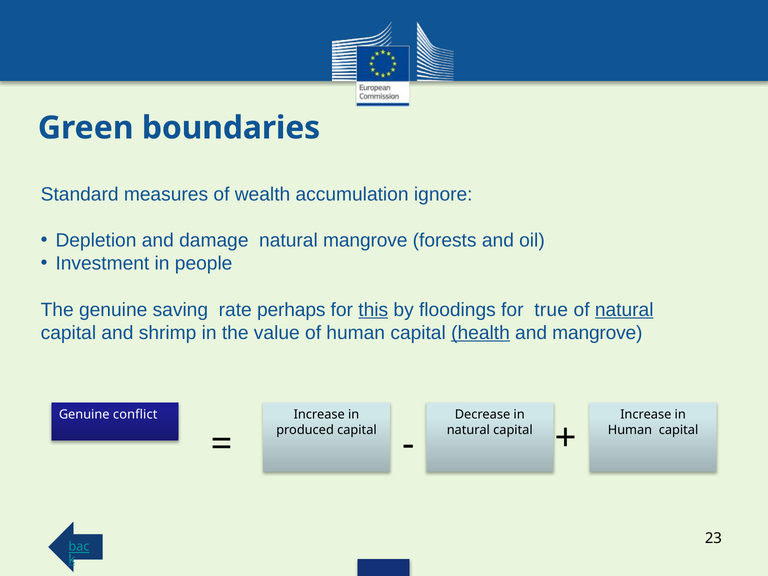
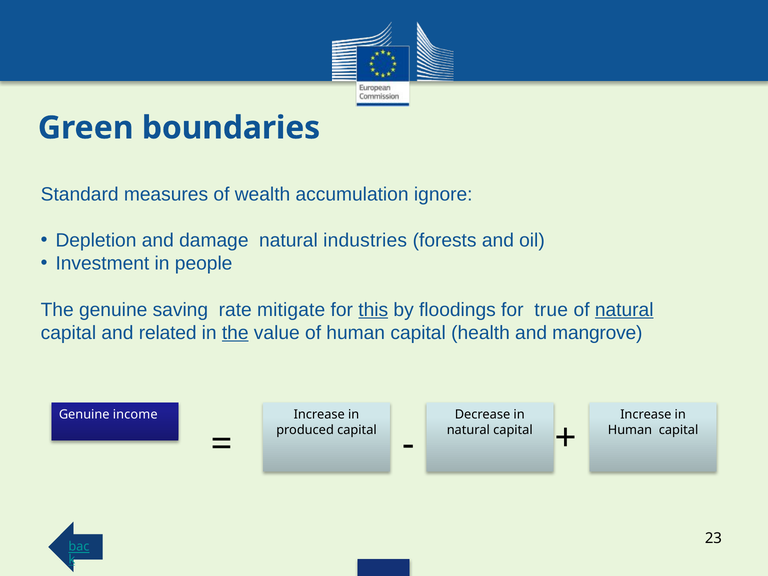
natural mangrove: mangrove -> industries
perhaps: perhaps -> mitigate
shrimp: shrimp -> related
the at (235, 333) underline: none -> present
health underline: present -> none
conflict: conflict -> income
